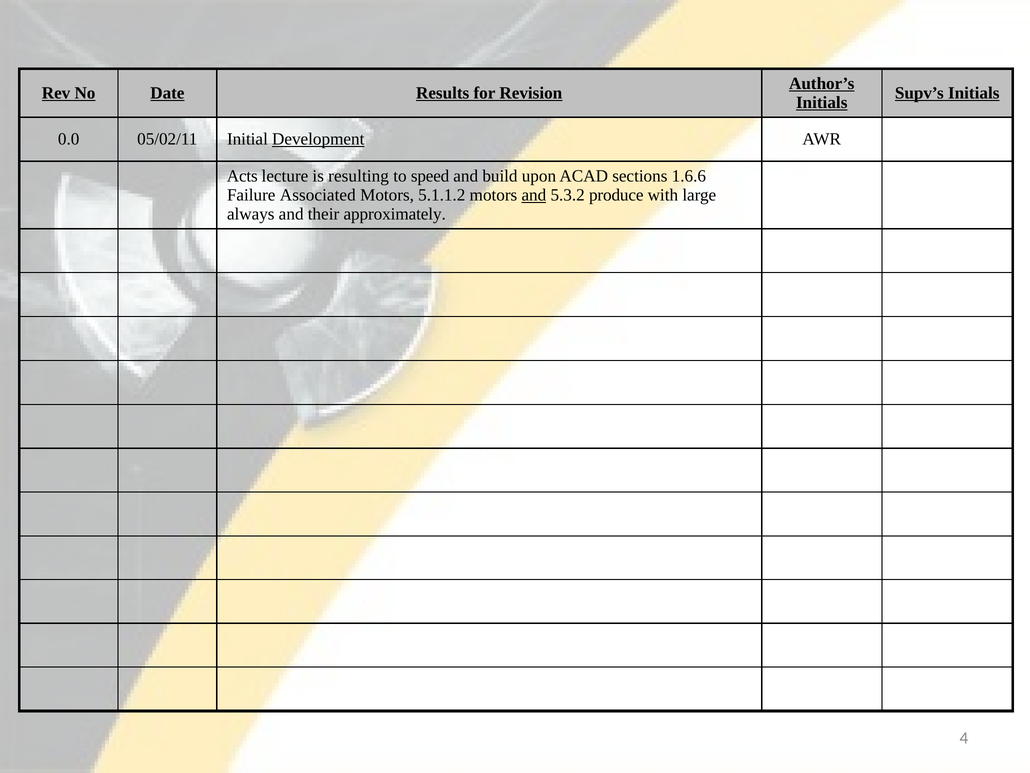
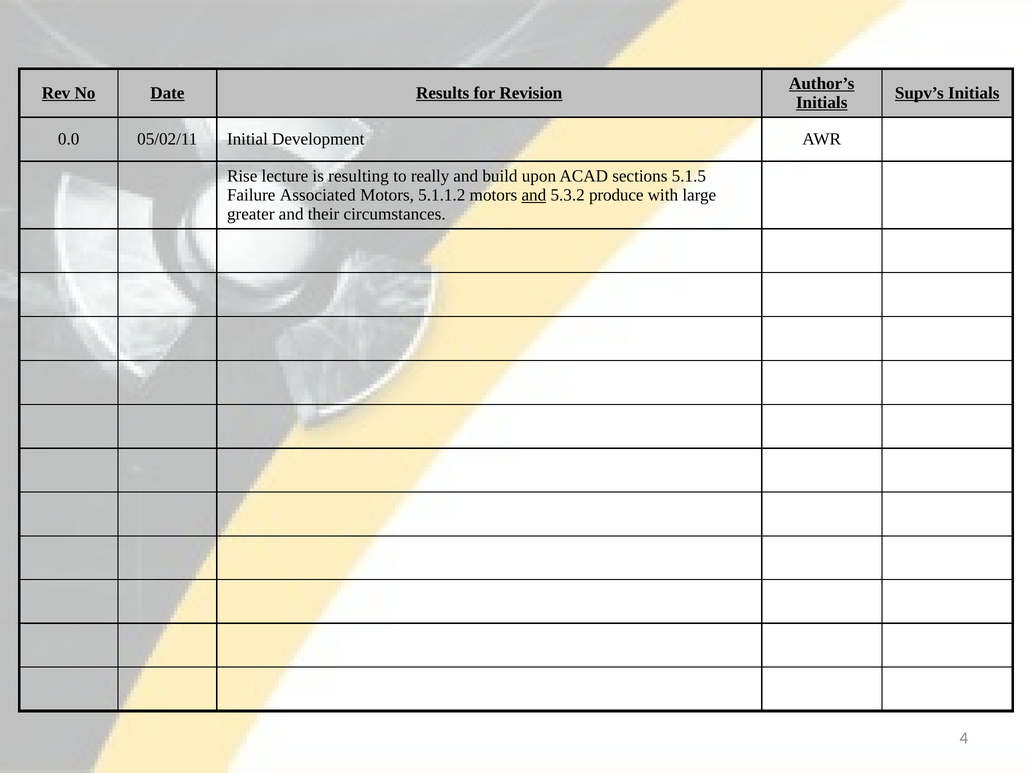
Development underline: present -> none
Acts: Acts -> Rise
speed: speed -> really
1.6.6: 1.6.6 -> 5.1.5
always: always -> greater
approximately: approximately -> circumstances
